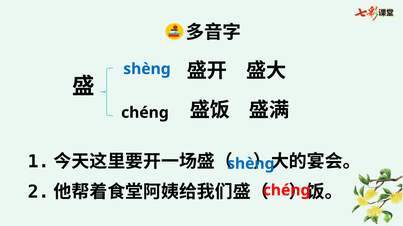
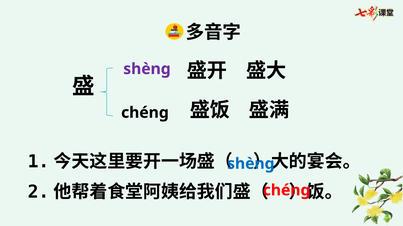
shèng at (147, 69) colour: blue -> purple
